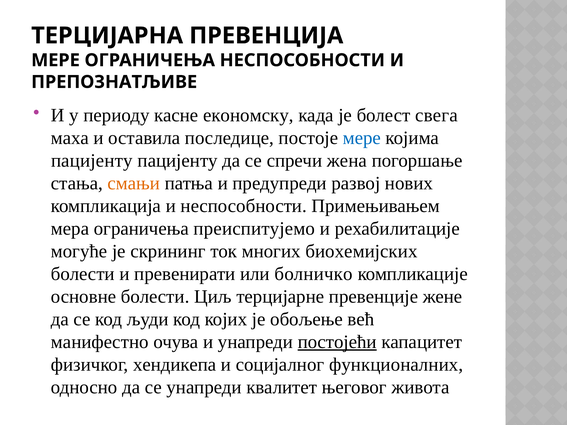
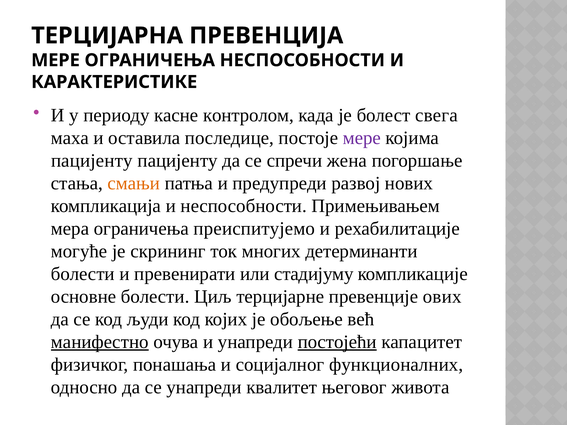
ПРЕПОЗНАТЉИВЕ: ПРЕПОЗНАТЉИВЕ -> КАРАКТЕРИСТИКЕ
економску: економску -> контролом
мере at (362, 138) colour: blue -> purple
биохемијских: биохемијских -> детерминанти
болничко: болничко -> стадијуму
жене: жене -> ових
манифестно underline: none -> present
хендикепа: хендикепа -> понашања
